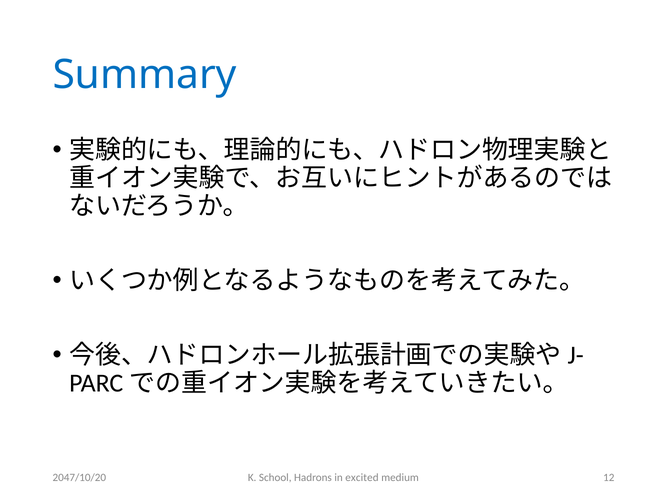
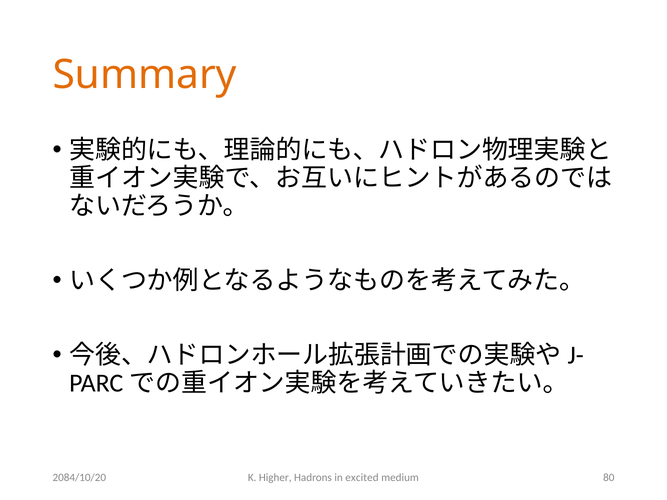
Summary colour: blue -> orange
2047/10/20: 2047/10/20 -> 2084/10/20
School: School -> Higher
12: 12 -> 80
